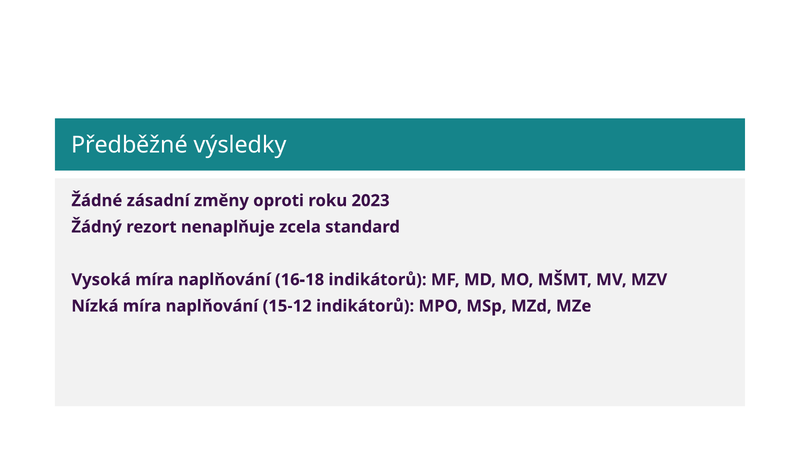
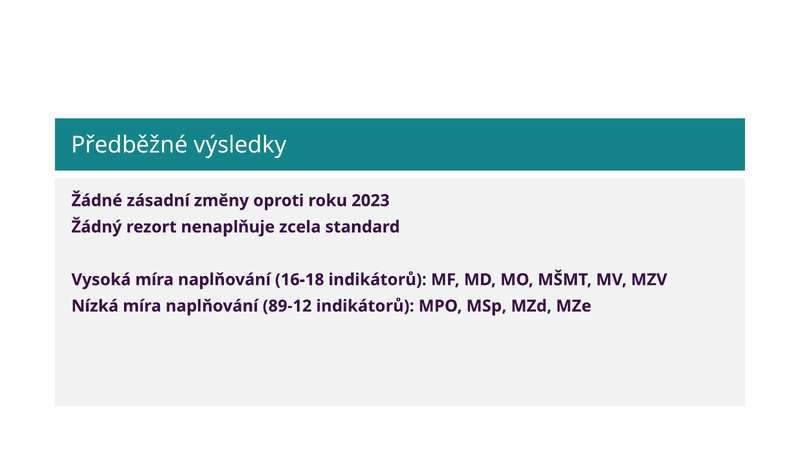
15-12: 15-12 -> 89-12
